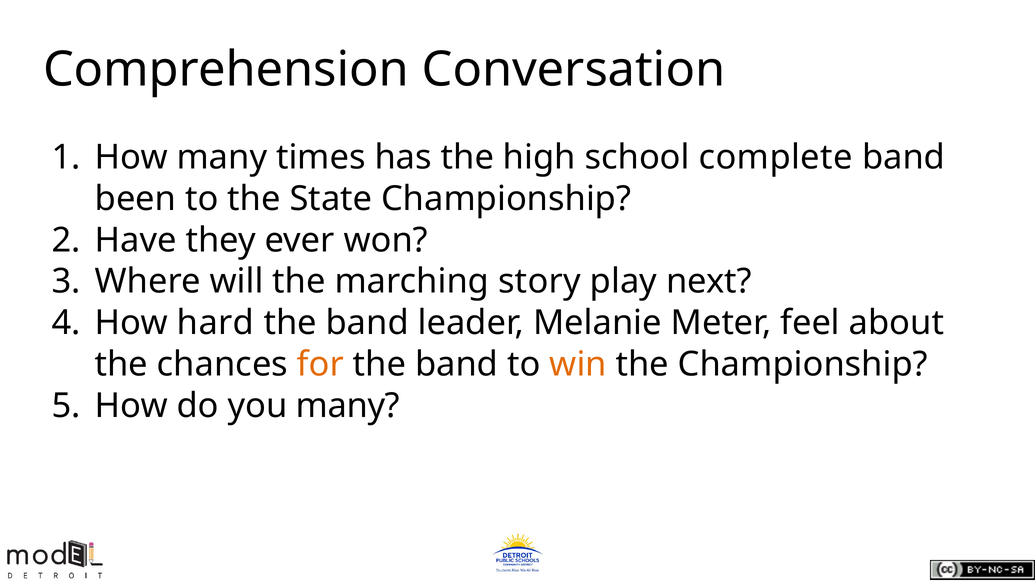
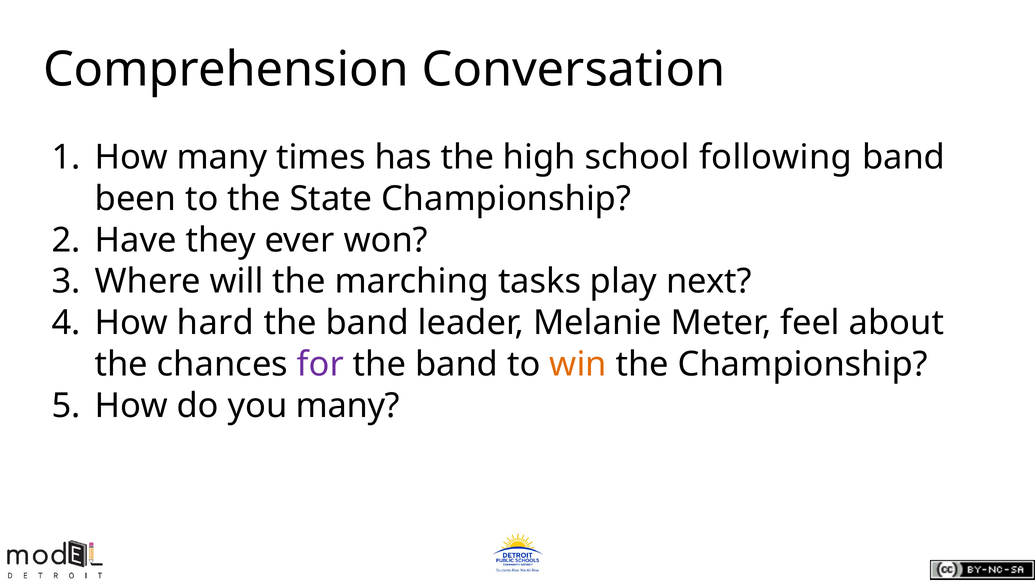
complete: complete -> following
story: story -> tasks
for colour: orange -> purple
